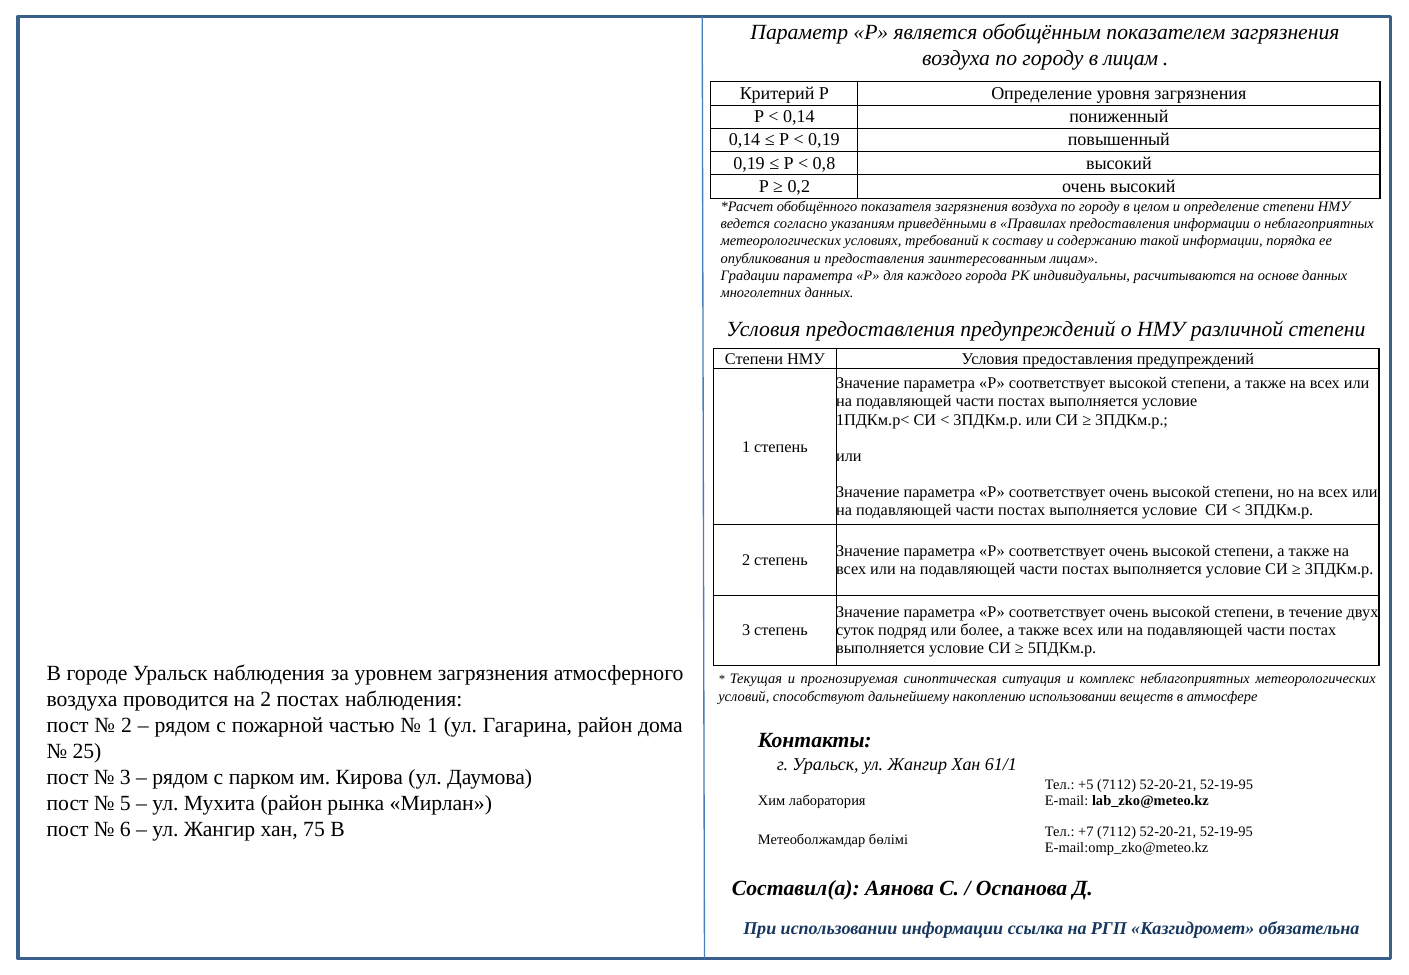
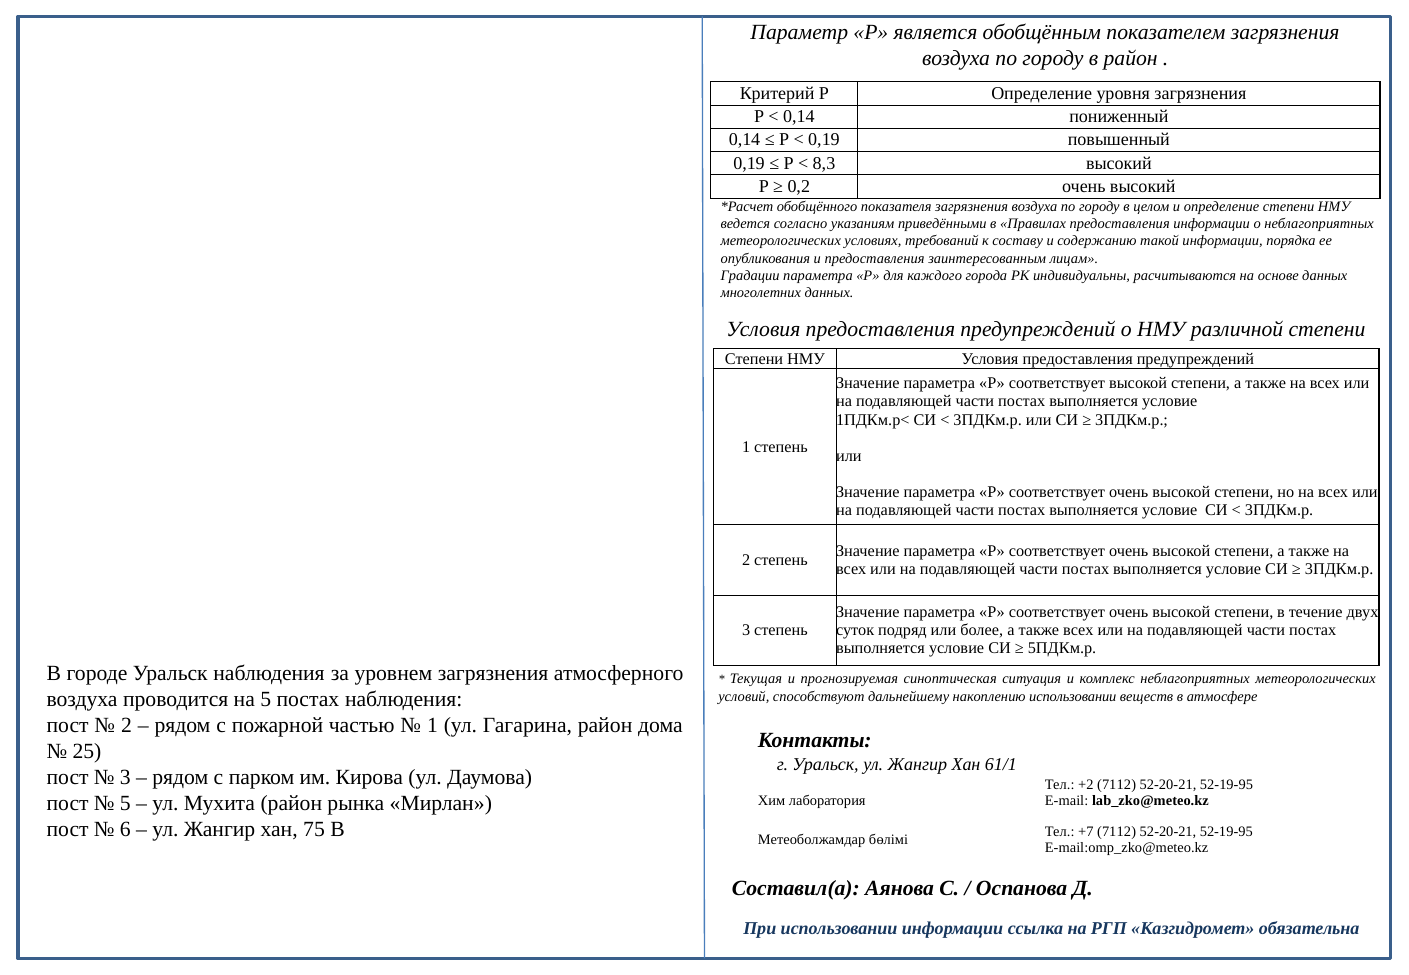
в лицам: лицам -> район
0,8: 0,8 -> 8,3
на 2: 2 -> 5
+5: +5 -> +2
